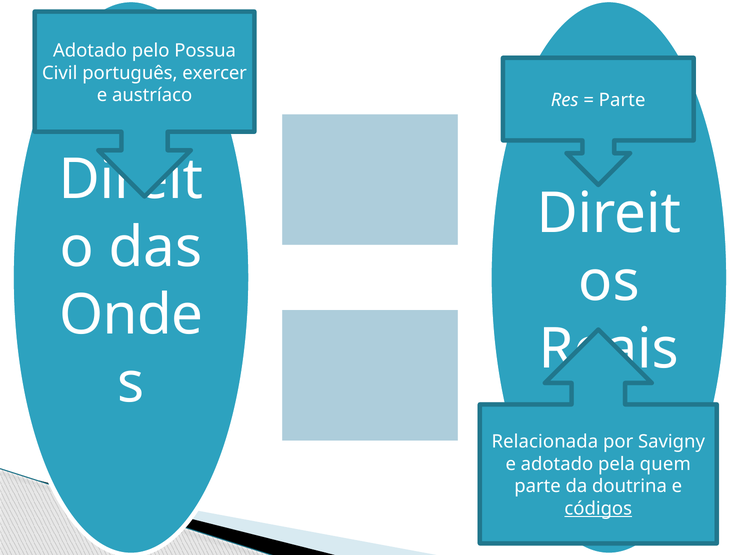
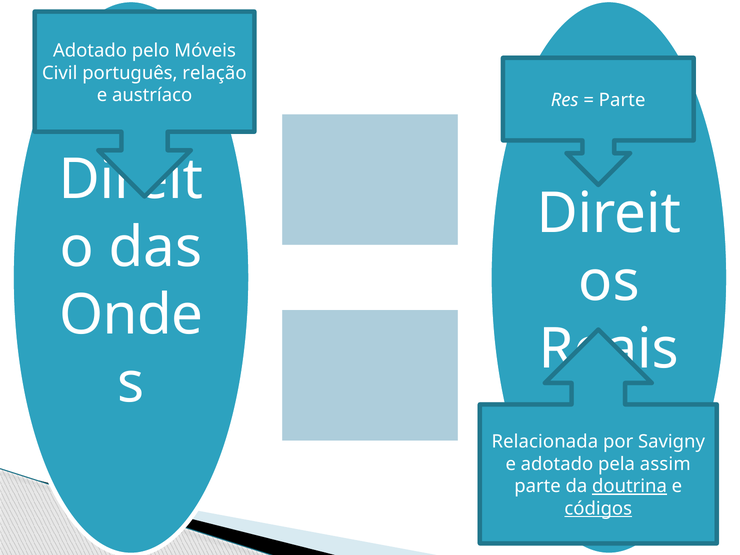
Possua: Possua -> Móveis
exercer: exercer -> relação
quem: quem -> assim
doutrina underline: none -> present
